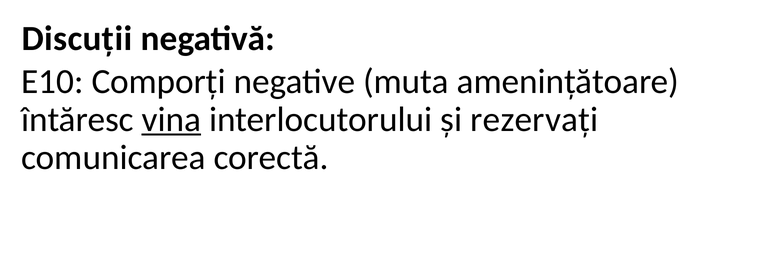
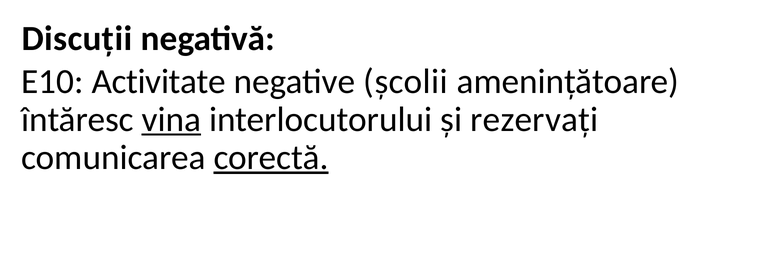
Comporți: Comporți -> Activitate
muta: muta -> școlii
corectă underline: none -> present
